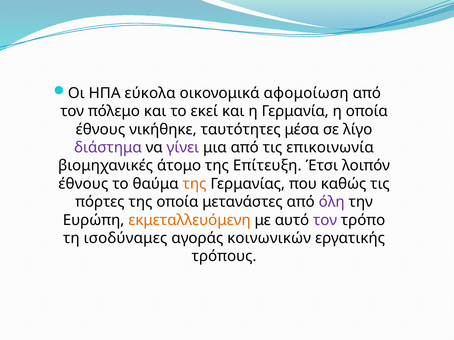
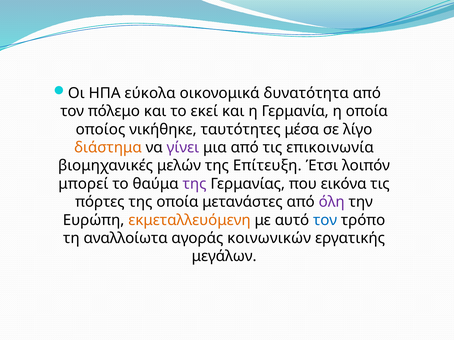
αφομοίωση: αφομοίωση -> δυνατότητα
έθνους at (100, 130): έθνους -> οποίος
διάστημα colour: purple -> orange
άτομο: άτομο -> μελών
έθνους at (83, 184): έθνους -> μπορεί
της at (195, 184) colour: orange -> purple
καθώς: καθώς -> εικόνα
τον at (325, 220) colour: purple -> blue
ισοδύναμες: ισοδύναμες -> αναλλοίωτα
τρόπους: τρόπους -> μεγάλων
